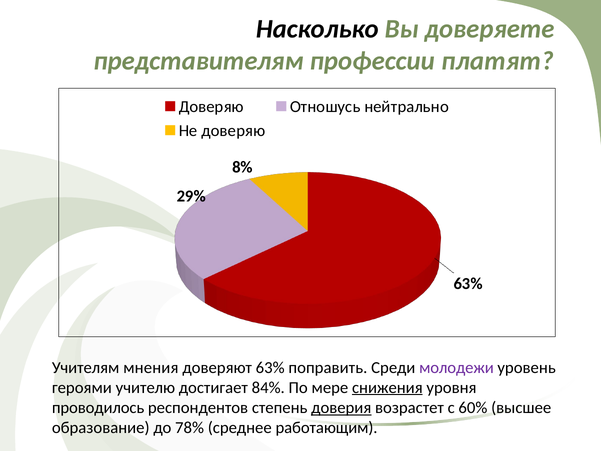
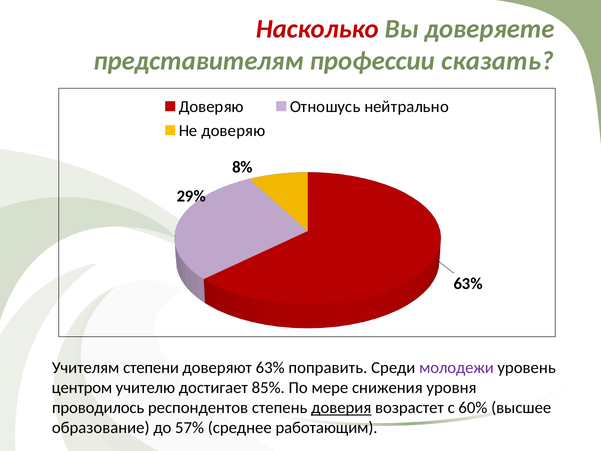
Насколько colour: black -> red
платят: платят -> сказать
мнения: мнения -> степени
героями: героями -> центром
84%: 84% -> 85%
снижения underline: present -> none
78%: 78% -> 57%
